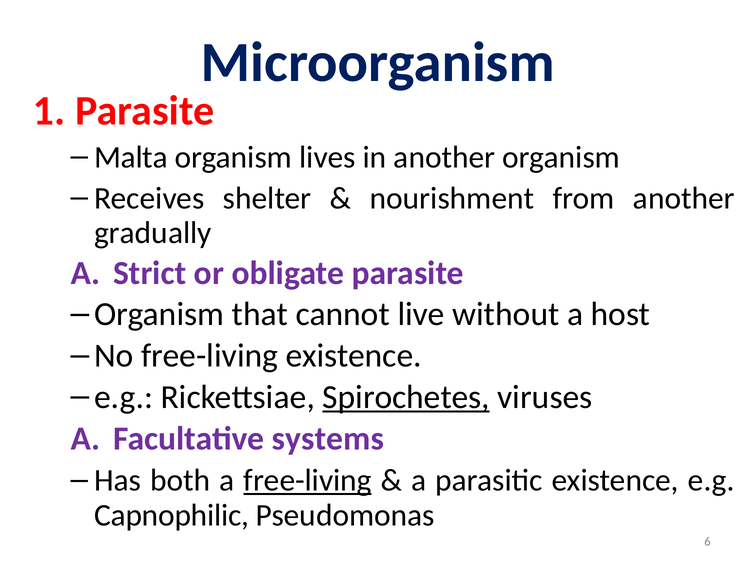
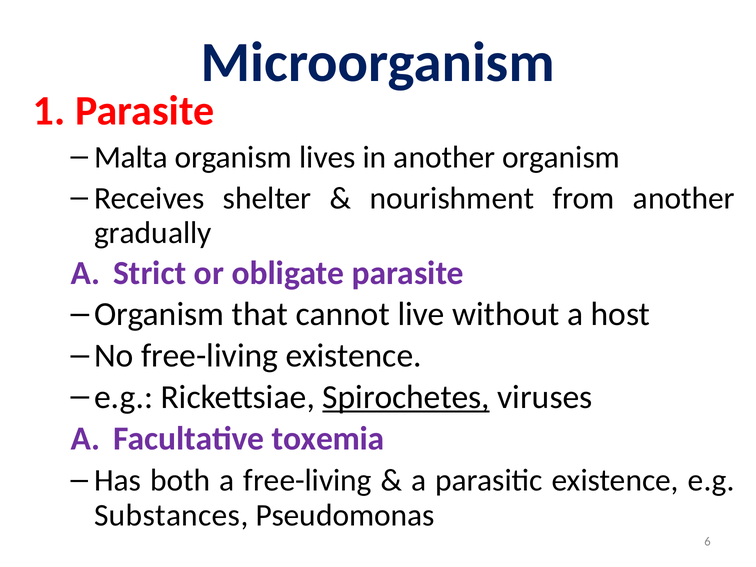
systems: systems -> toxemia
free-living at (308, 481) underline: present -> none
Capnophilic: Capnophilic -> Substances
